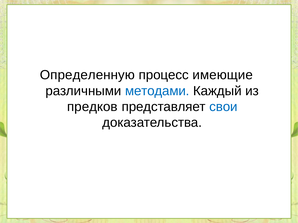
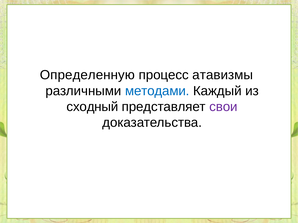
имеющие: имеющие -> атавизмы
предков: предков -> сходный
свои colour: blue -> purple
